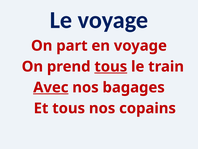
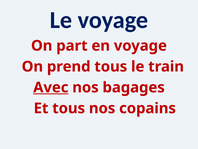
tous at (111, 66) underline: present -> none
